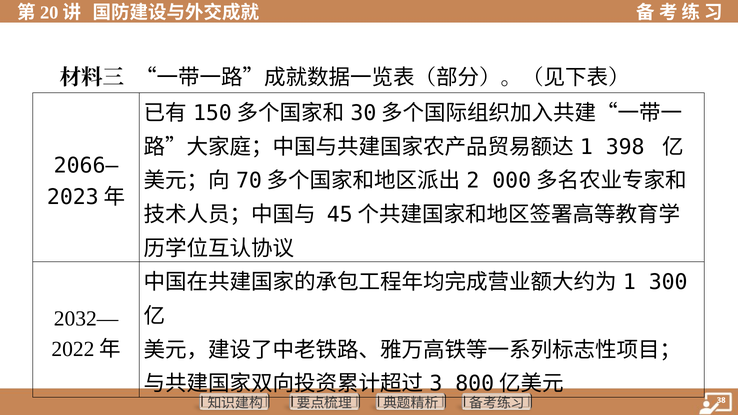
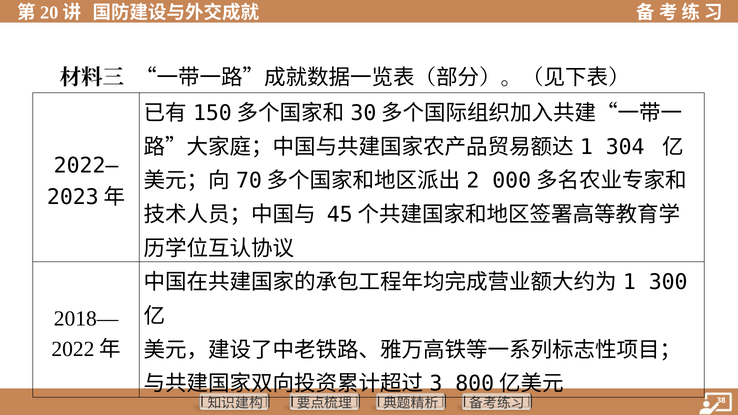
398: 398 -> 304
2066—: 2066— -> 2022—
2032—: 2032— -> 2018—
